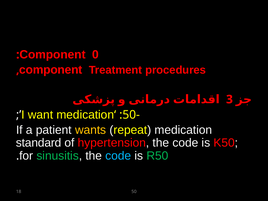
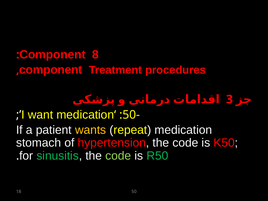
0: 0 -> 8
standard: standard -> stomach
code at (118, 156) colour: light blue -> light green
